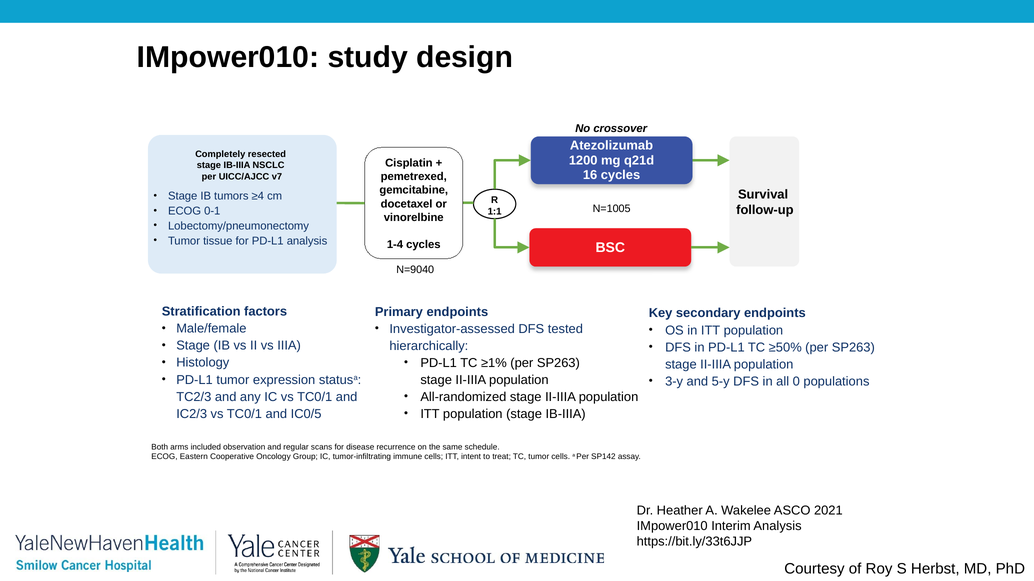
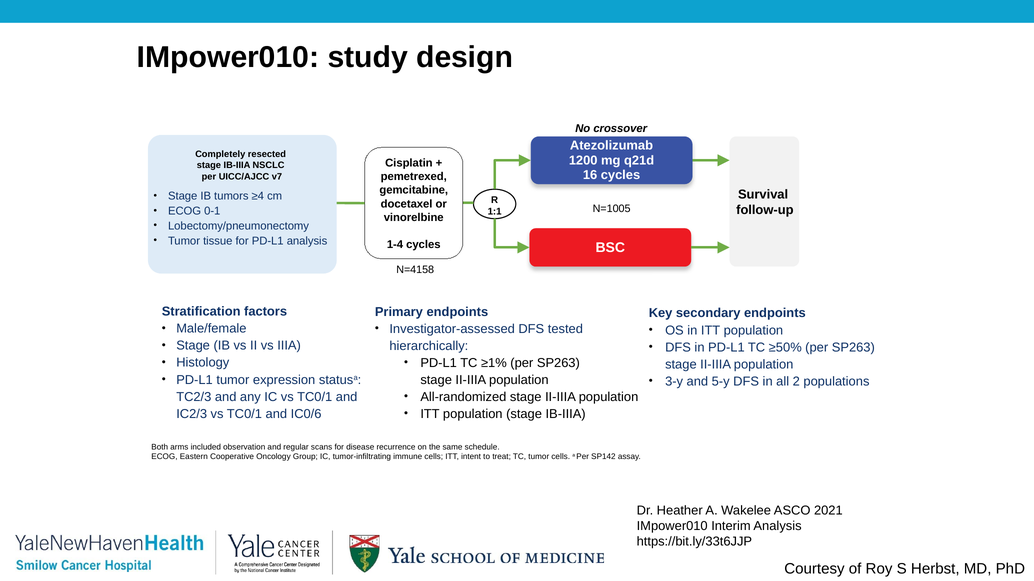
N=9040: N=9040 -> N=4158
0: 0 -> 2
IC0/5: IC0/5 -> IC0/6
